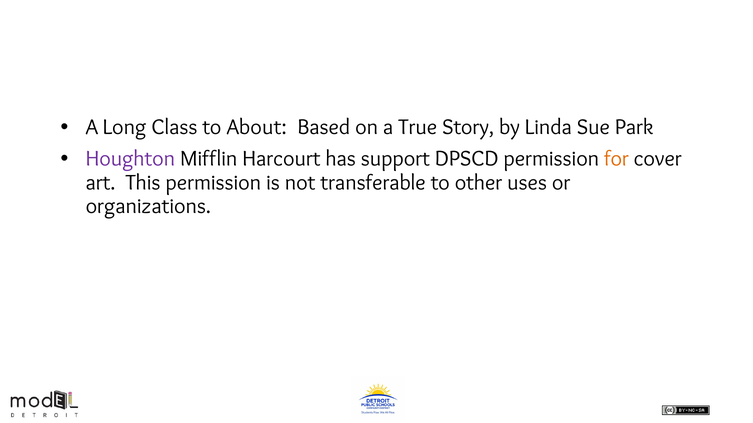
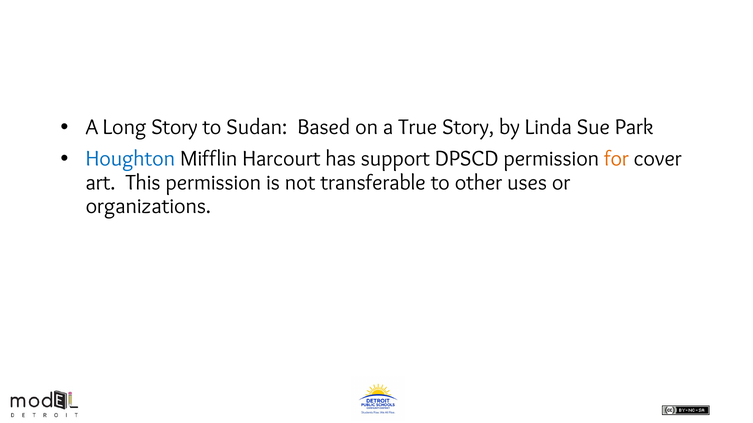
Long Class: Class -> Story
About: About -> Sudan
Houghton colour: purple -> blue
